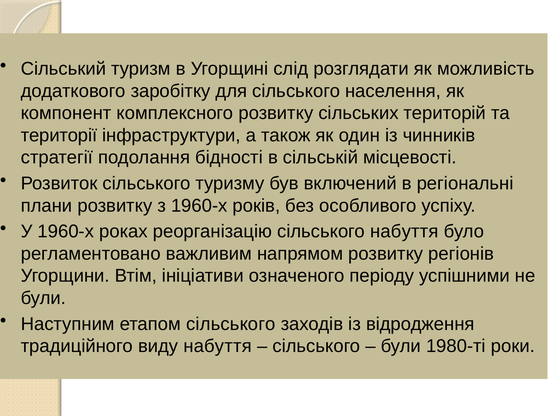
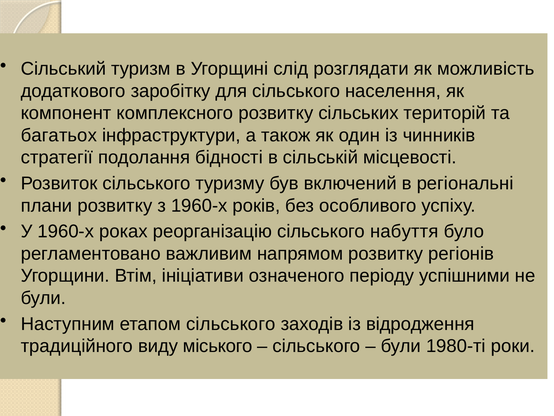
території: території -> багатьох
виду набуття: набуття -> міського
